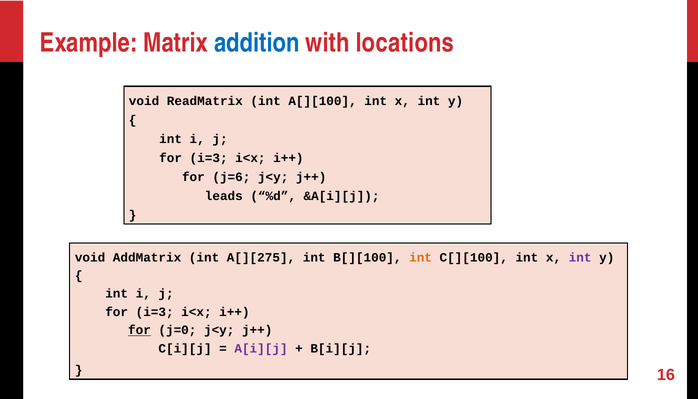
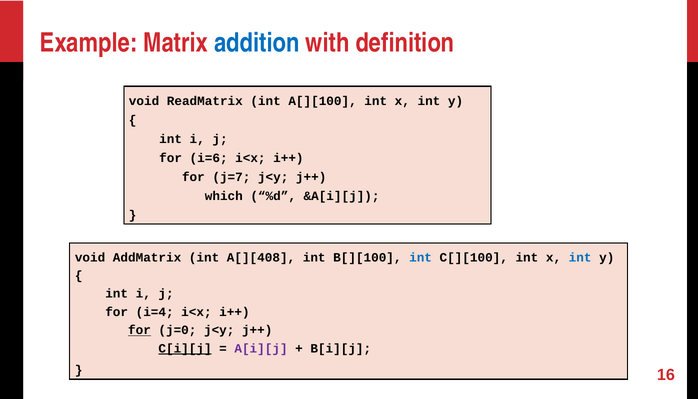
locations: locations -> definition
i=3 at (209, 158): i=3 -> i=6
j=6: j=6 -> j=7
leads: leads -> which
A[][275: A[][275 -> A[][408
int at (421, 257) colour: orange -> blue
int at (580, 257) colour: purple -> blue
i=3 at (155, 312): i=3 -> i=4
C[i][j underline: none -> present
